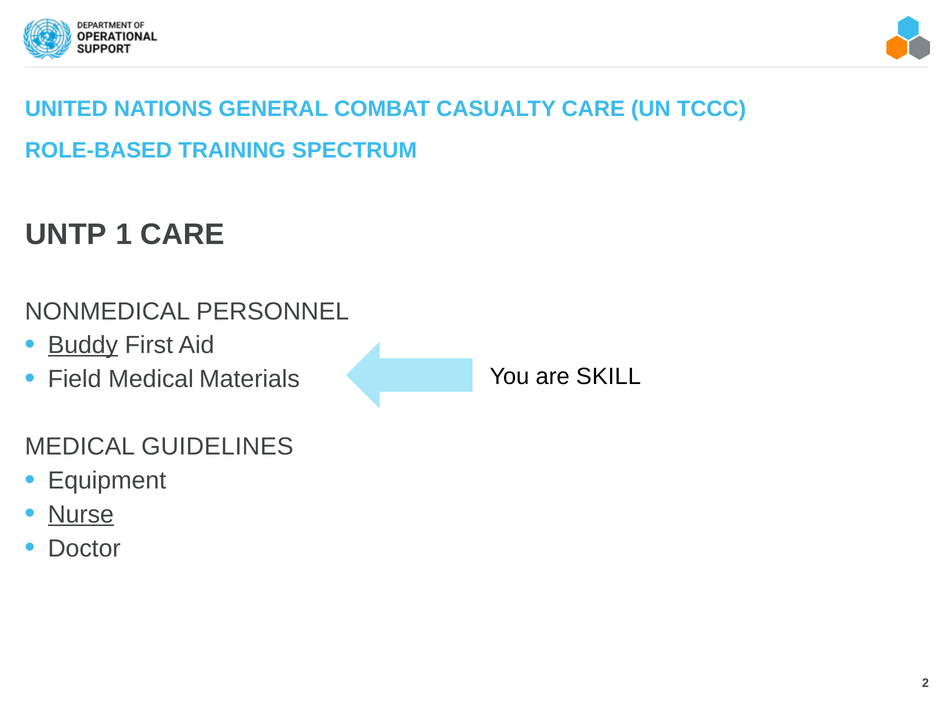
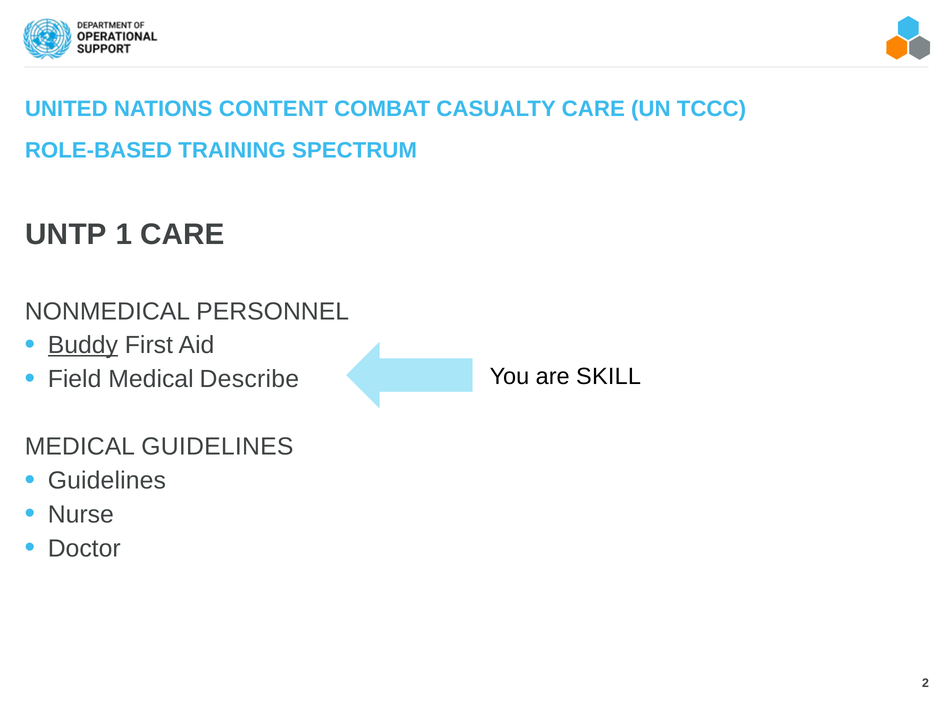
GENERAL: GENERAL -> CONTENT
Materials: Materials -> Describe
Equipment at (107, 481): Equipment -> Guidelines
Nurse underline: present -> none
